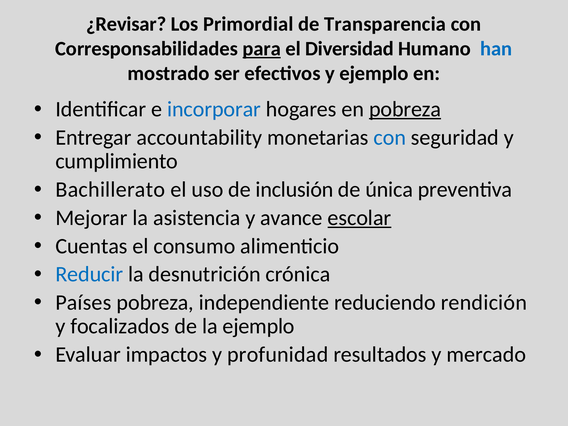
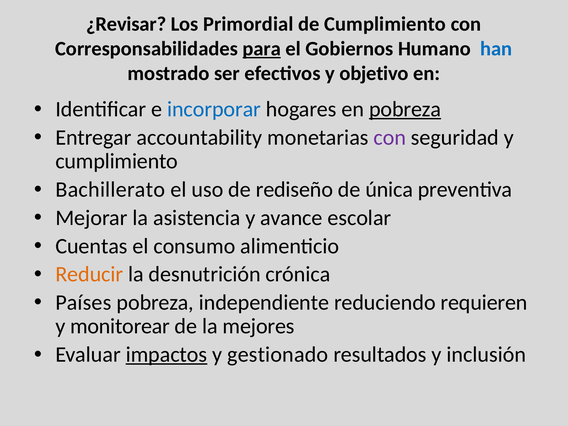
de Transparencia: Transparencia -> Cumplimiento
Diversidad: Diversidad -> Gobiernos
y ejemplo: ejemplo -> objetivo
con at (390, 138) colour: blue -> purple
inclusión: inclusión -> rediseño
escolar underline: present -> none
Reducir colour: blue -> orange
rendición: rendición -> requieren
focalizados: focalizados -> monitorear
la ejemplo: ejemplo -> mejores
impactos underline: none -> present
profunidad: profunidad -> gestionado
mercado: mercado -> inclusión
